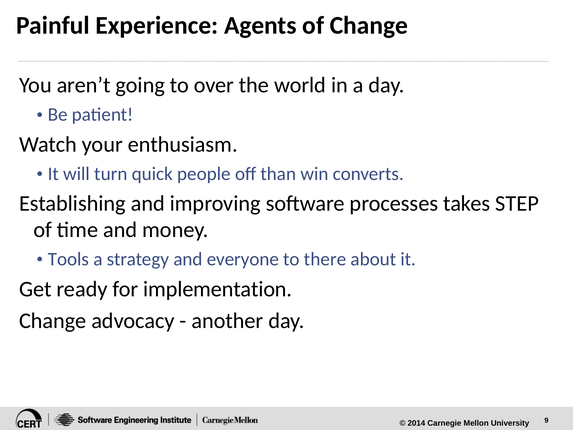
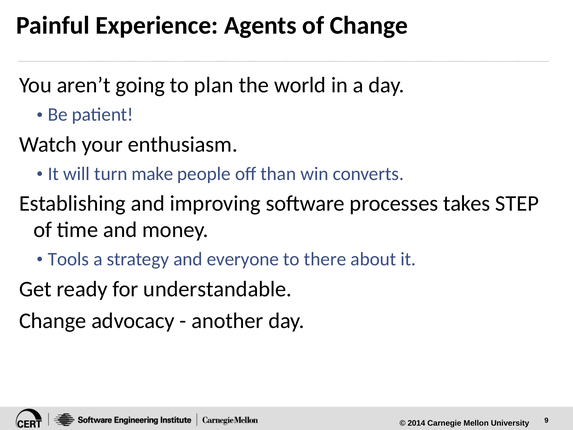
over: over -> plan
quick: quick -> make
implementation: implementation -> understandable
